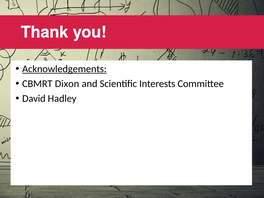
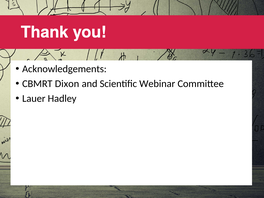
Acknowledgements underline: present -> none
Interests: Interests -> Webinar
David: David -> Lauer
